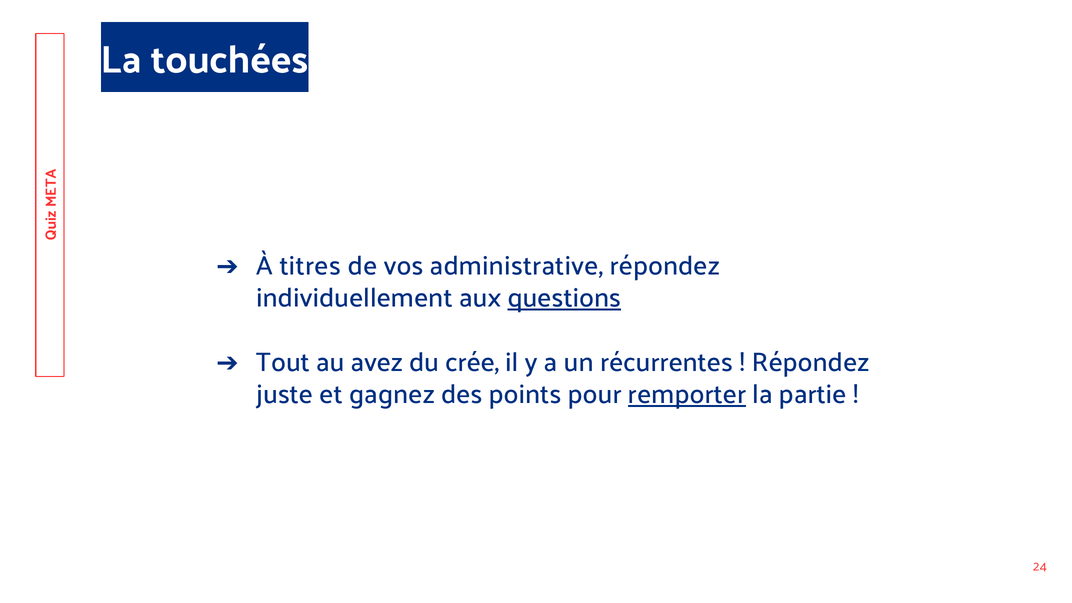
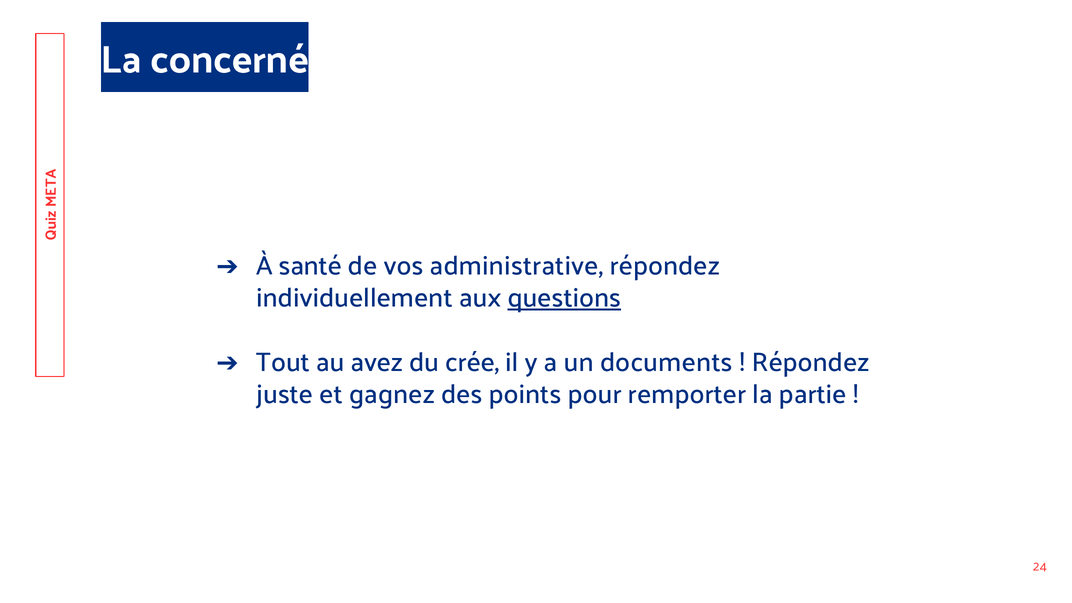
touchées: touchées -> concerné
titres: titres -> santé
récurrentes: récurrentes -> documents
remporter underline: present -> none
